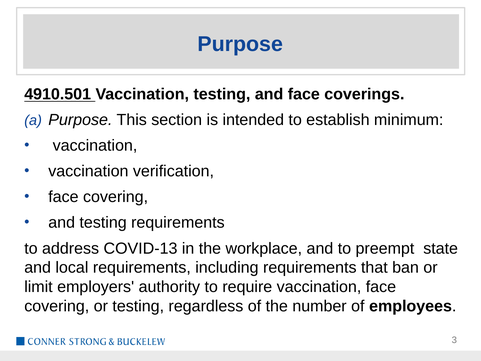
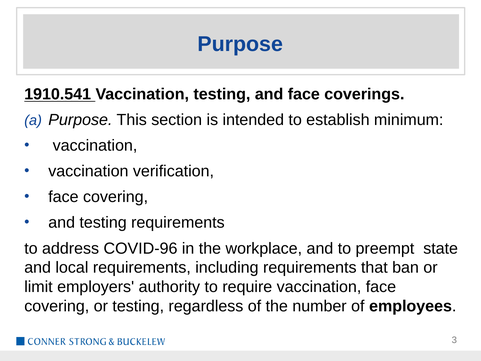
4910.501: 4910.501 -> 1910.541
COVID-13: COVID-13 -> COVID-96
